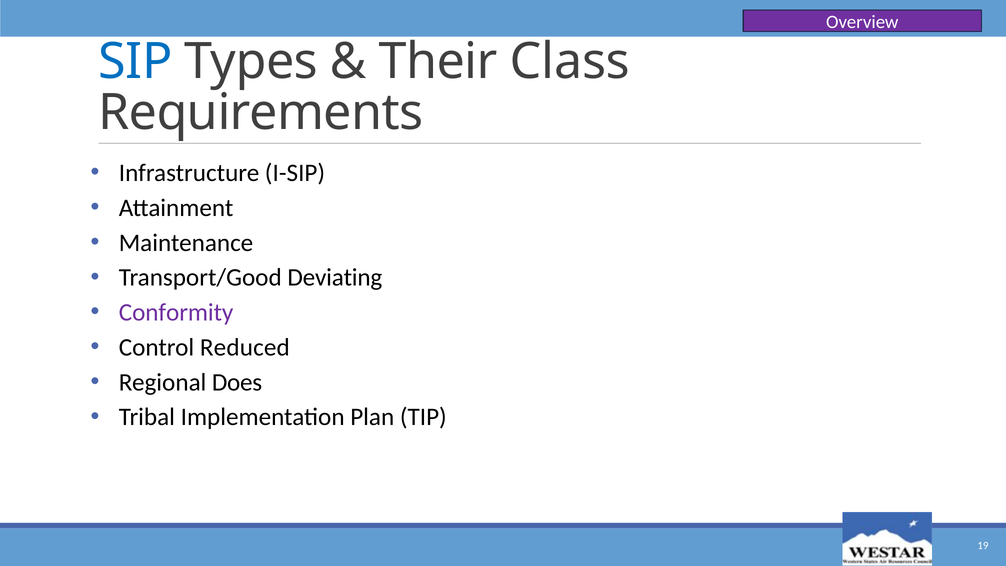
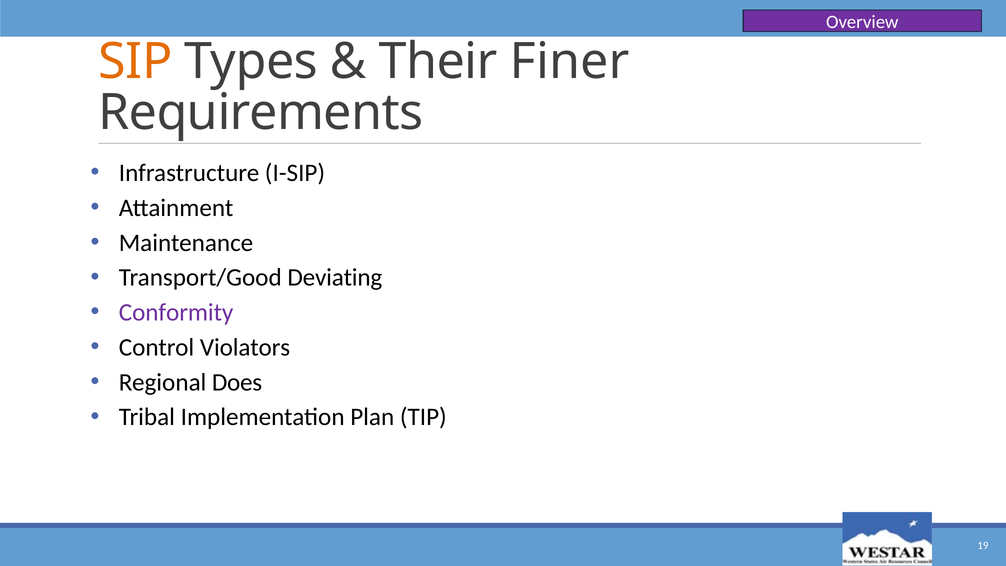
SIP colour: blue -> orange
Class: Class -> Finer
Reduced: Reduced -> Violators
